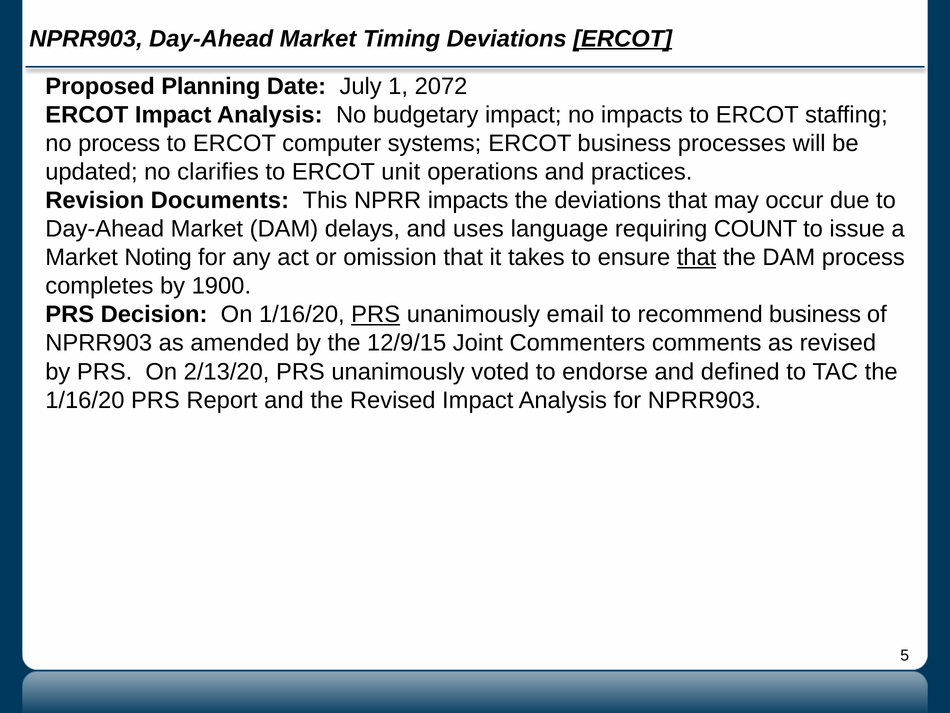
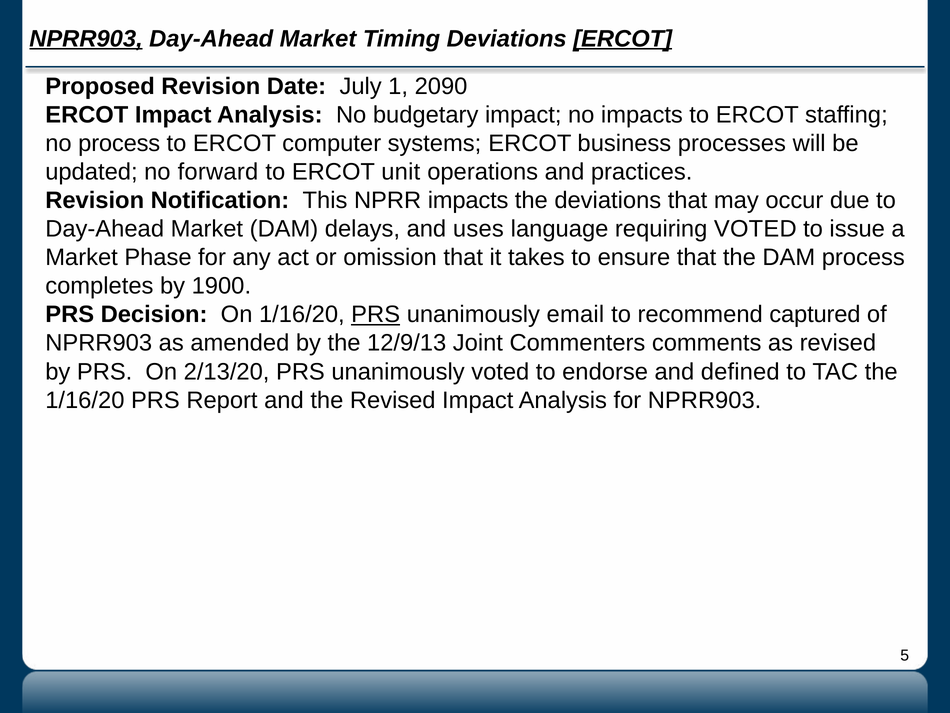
NPRR903 at (86, 39) underline: none -> present
Proposed Planning: Planning -> Revision
2072: 2072 -> 2090
clarifies: clarifies -> forward
Documents: Documents -> Notification
requiring COUNT: COUNT -> VOTED
Noting: Noting -> Phase
that at (697, 257) underline: present -> none
recommend business: business -> captured
12/9/15: 12/9/15 -> 12/9/13
